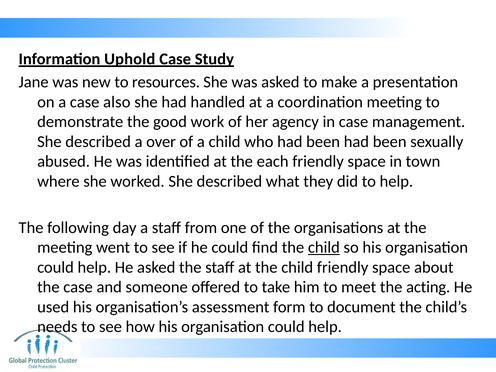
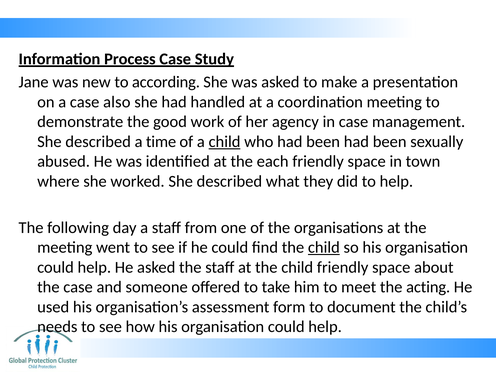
Uphold: Uphold -> Process
resources: resources -> according
over: over -> time
child at (225, 142) underline: none -> present
